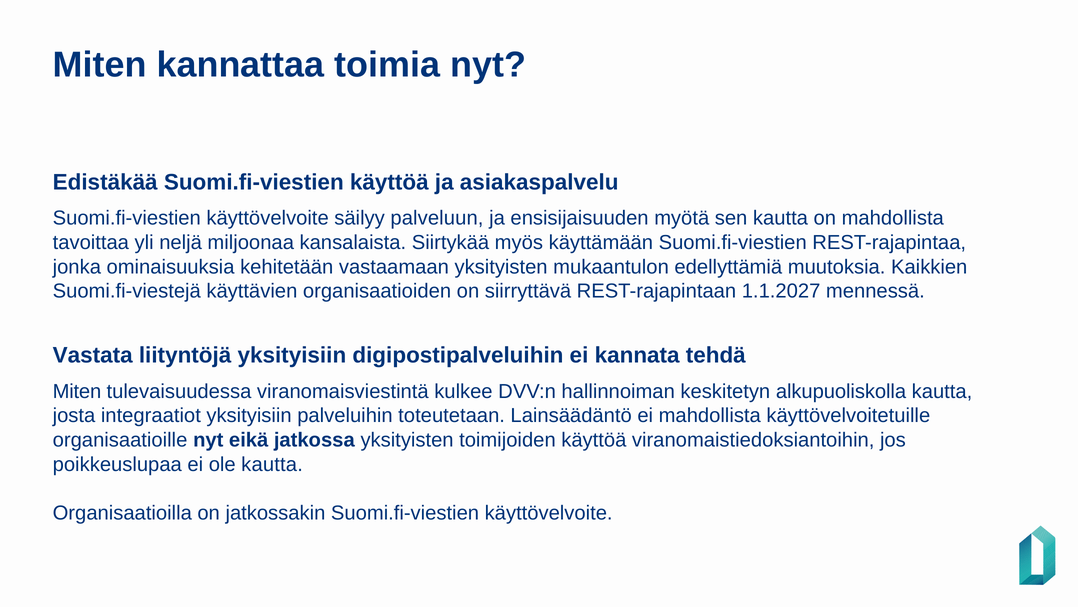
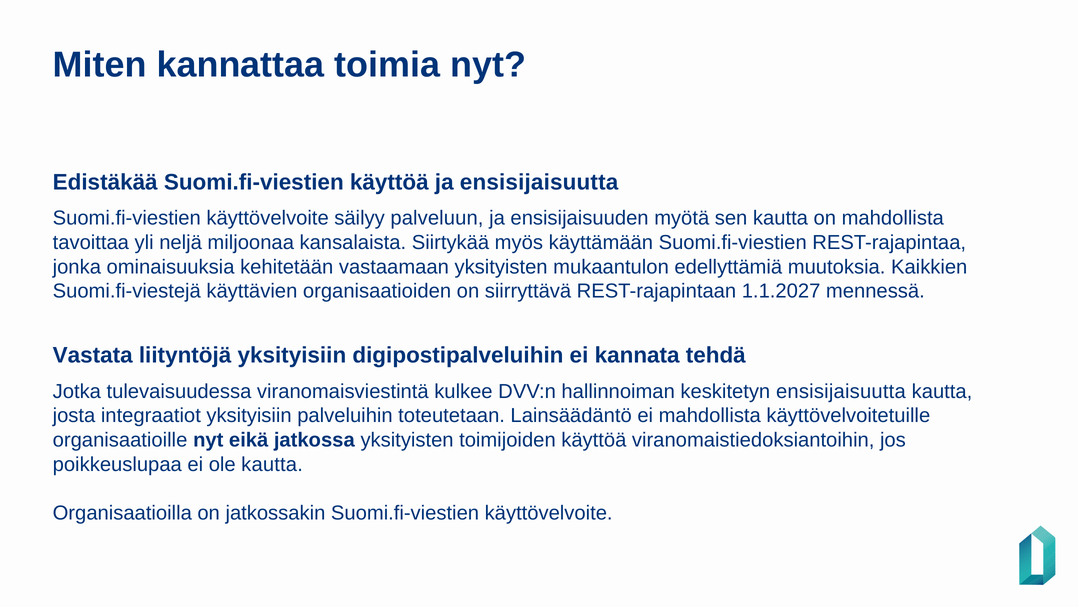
ja asiakaspalvelu: asiakaspalvelu -> ensisijaisuutta
Miten at (77, 391): Miten -> Jotka
keskitetyn alkupuoliskolla: alkupuoliskolla -> ensisijaisuutta
